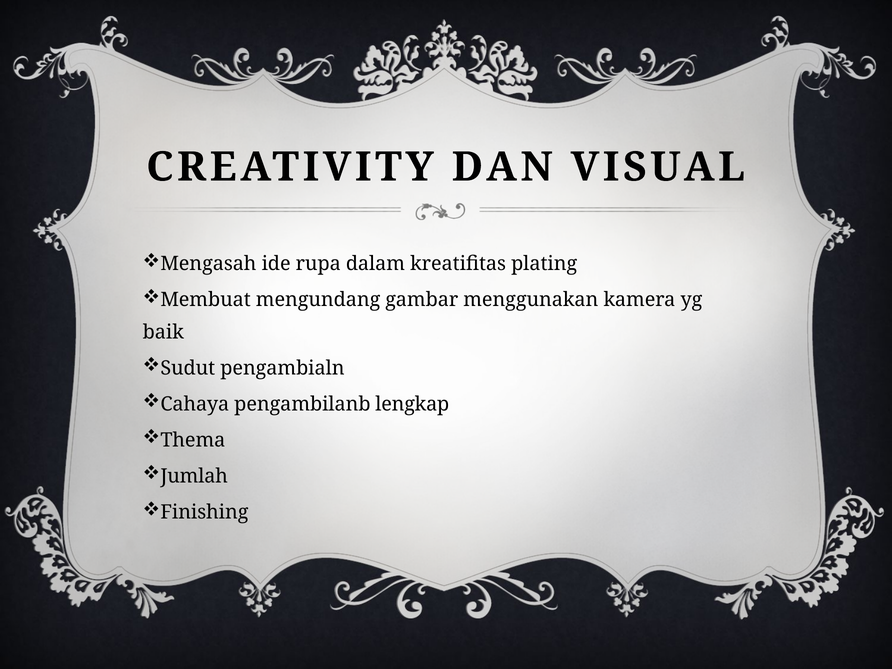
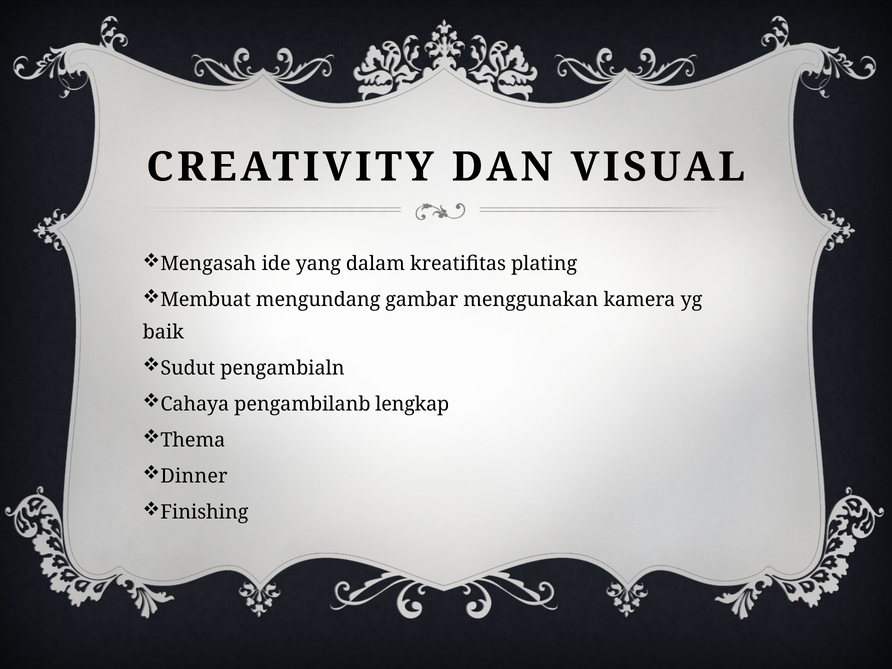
rupa: rupa -> yang
Jumlah: Jumlah -> Dinner
